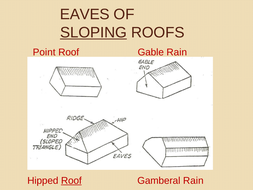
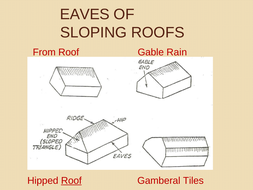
SLOPING underline: present -> none
Point: Point -> From
Gamberal Rain: Rain -> Tiles
